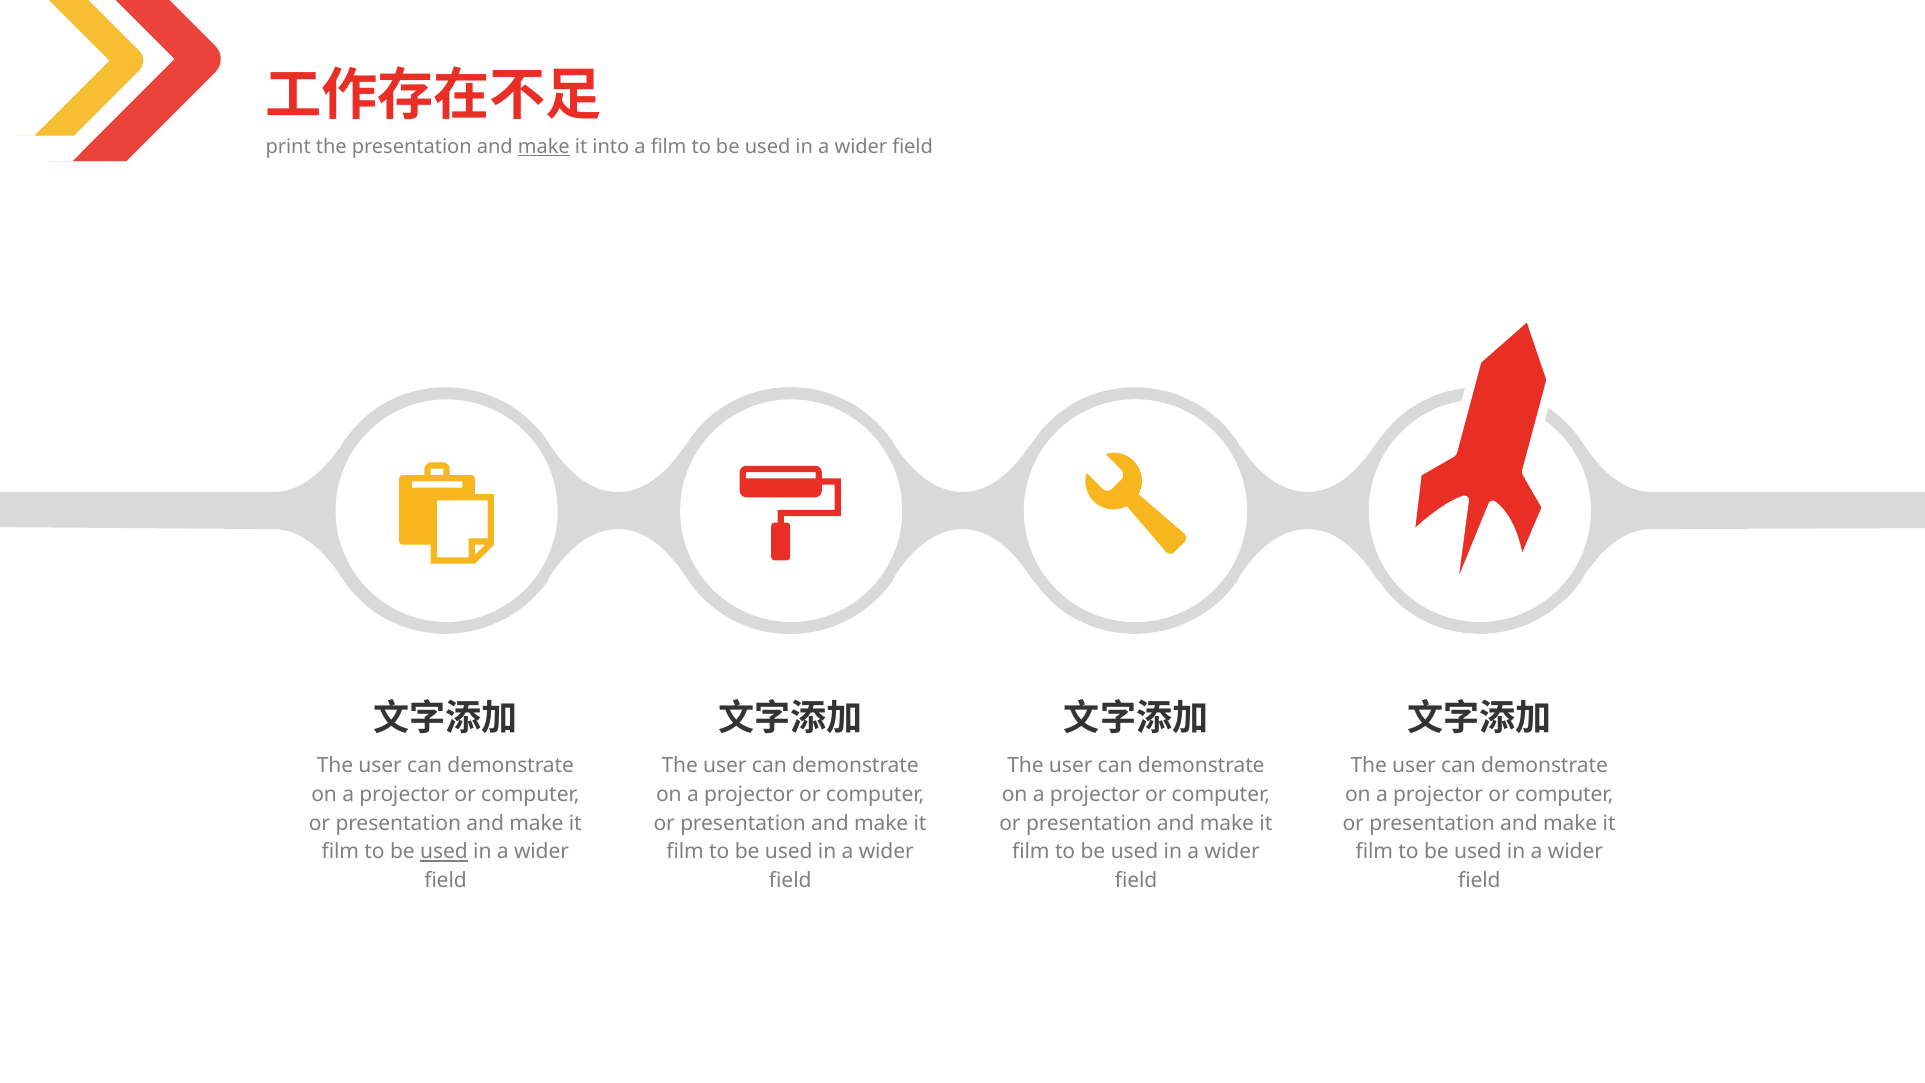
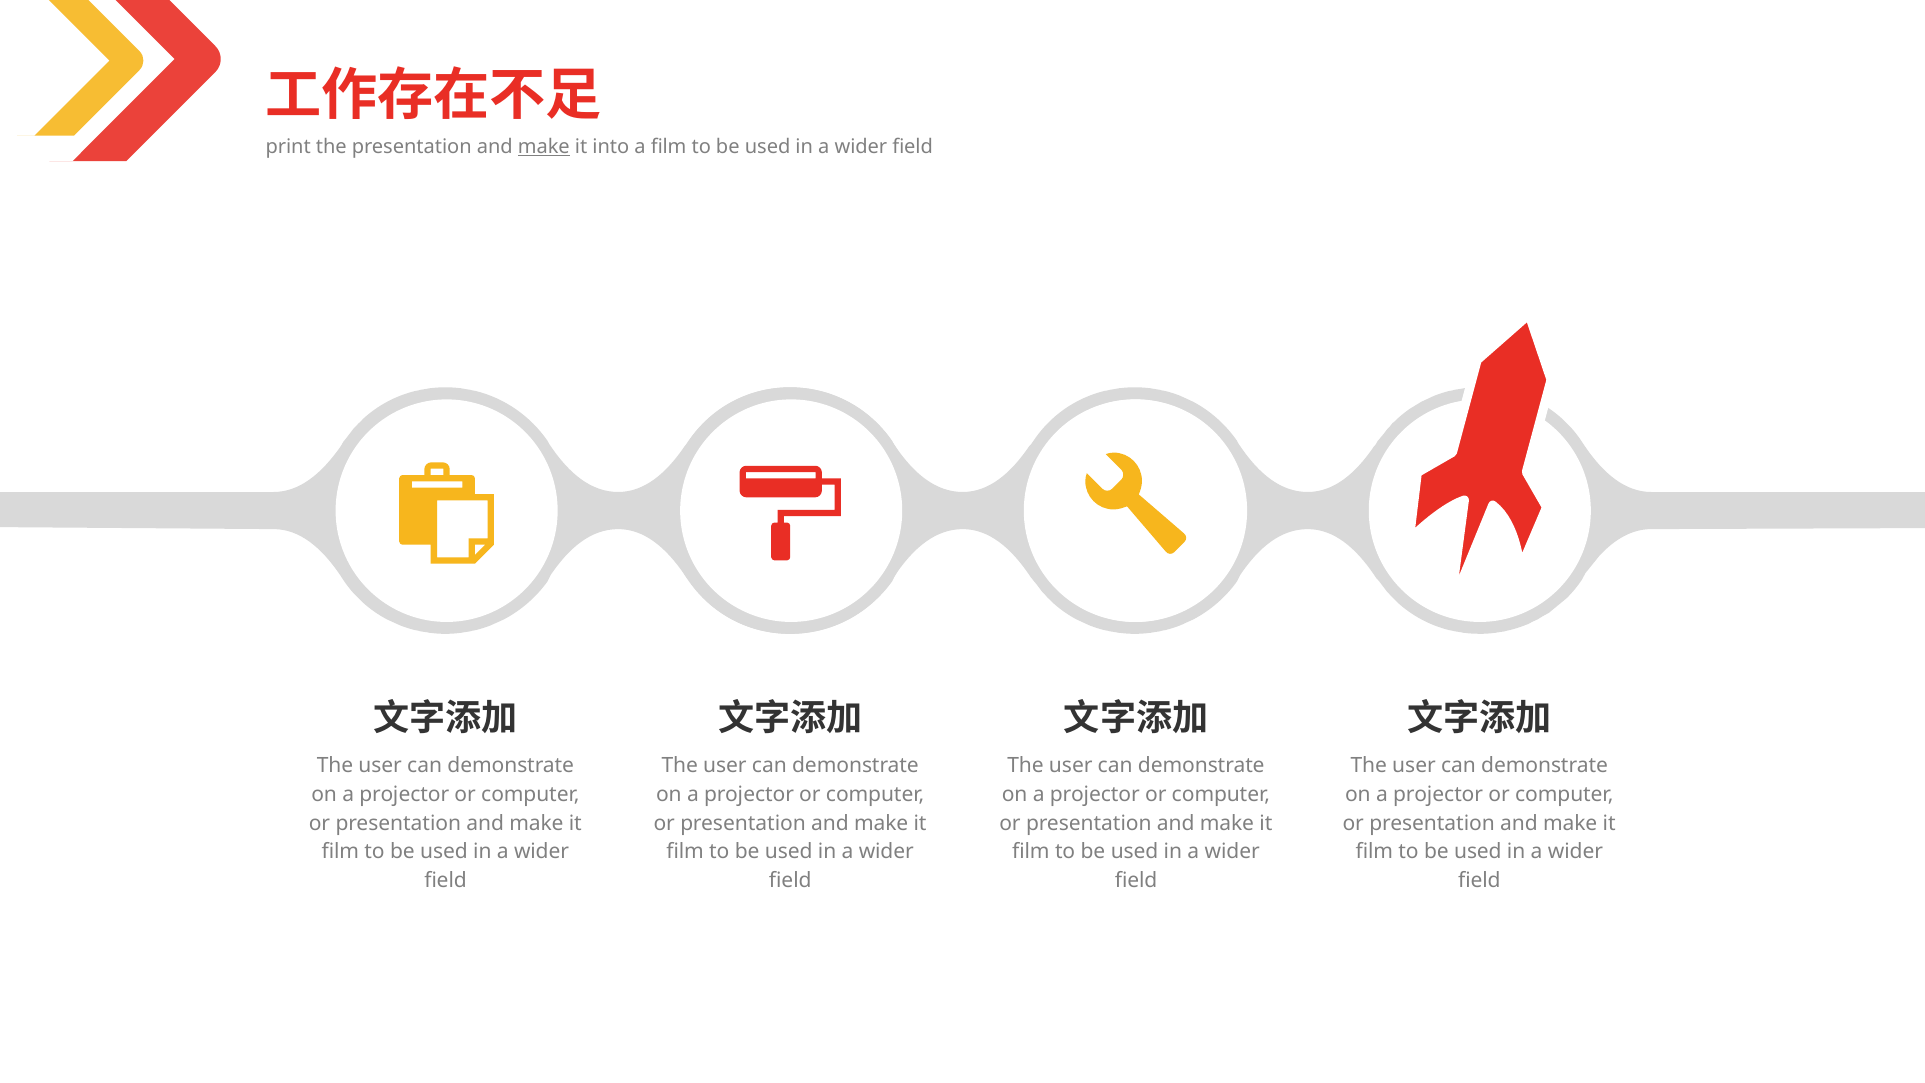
used at (444, 852) underline: present -> none
